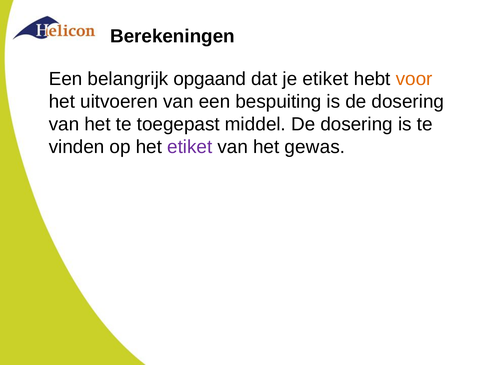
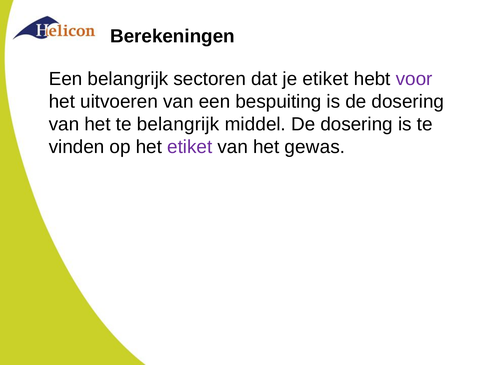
opgaand: opgaand -> sectoren
voor colour: orange -> purple
te toegepast: toegepast -> belangrijk
